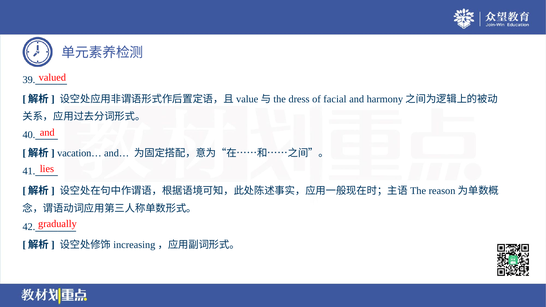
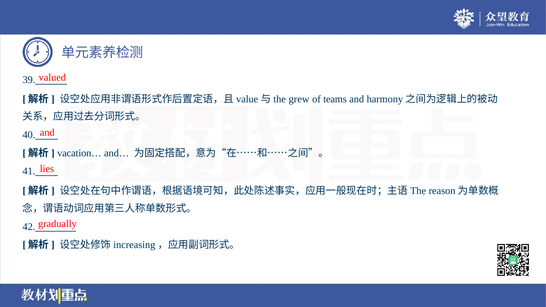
dress: dress -> grew
facial: facial -> teams
